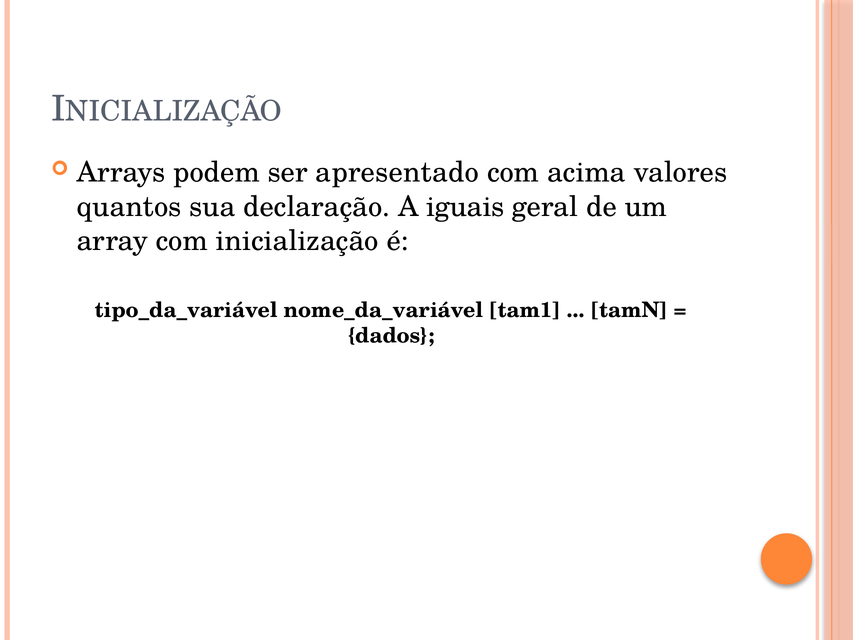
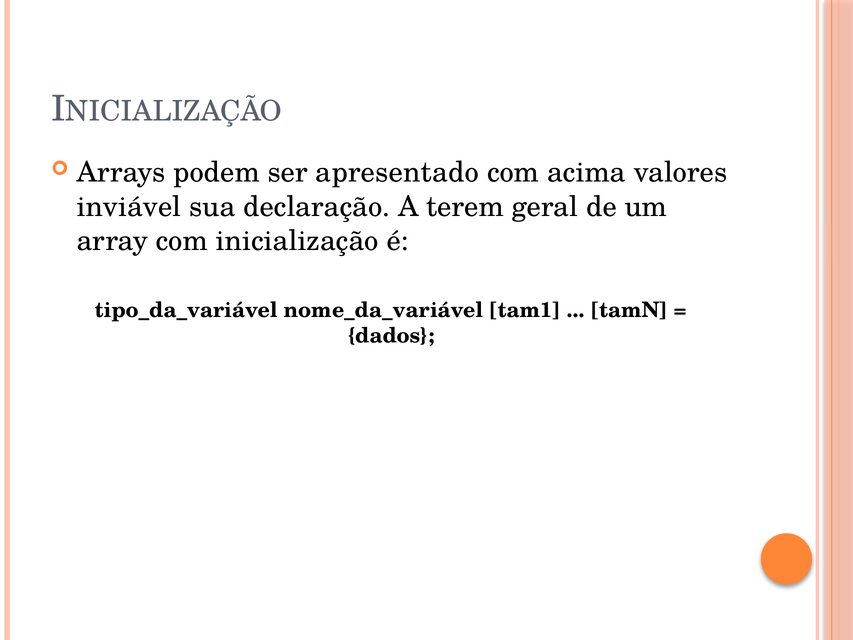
quantos: quantos -> inviável
iguais: iguais -> terem
